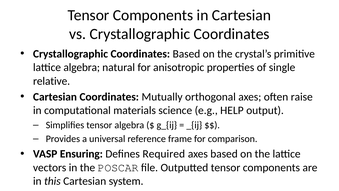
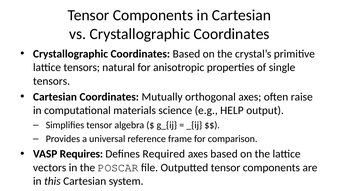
lattice algebra: algebra -> tensors
relative at (52, 81): relative -> tensors
VASP Ensuring: Ensuring -> Requires
